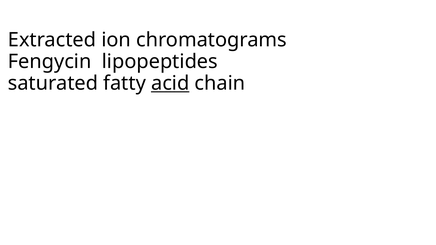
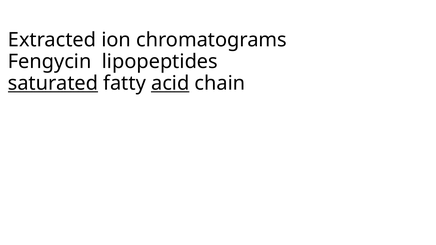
saturated underline: none -> present
